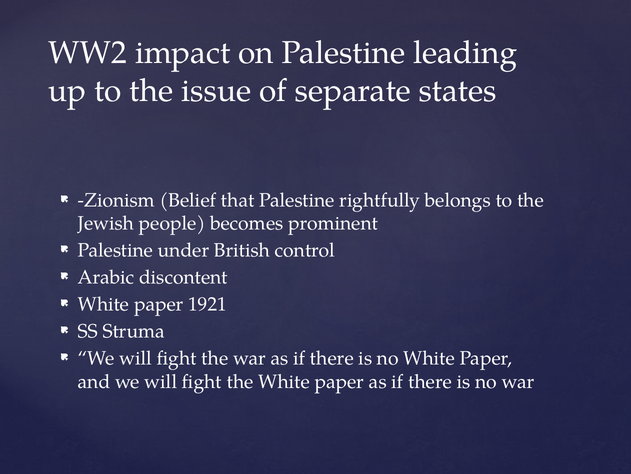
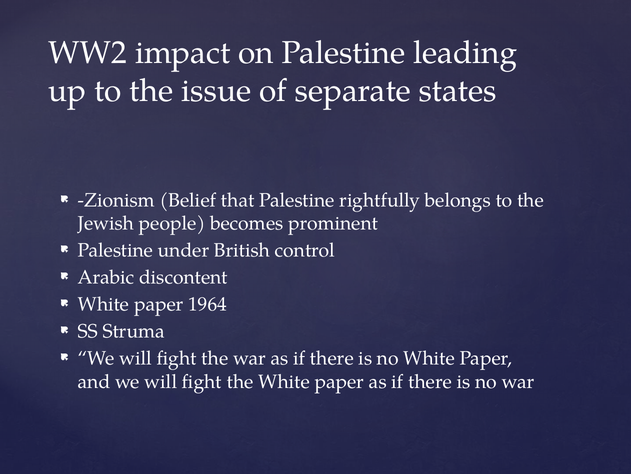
1921: 1921 -> 1964
